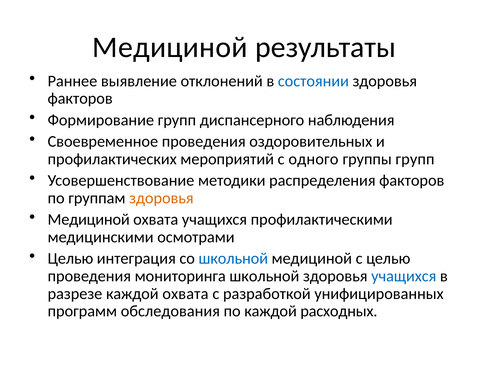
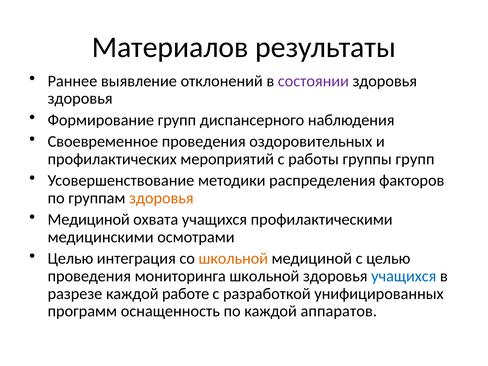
Медициной at (170, 47): Медициной -> Материалов
состоянии colour: blue -> purple
факторов at (80, 99): факторов -> здоровья
одного: одного -> работы
школьной at (233, 259) colour: blue -> orange
каждой охвата: охвата -> работе
обследования: обследования -> оснащенность
расходных: расходных -> аппаратов
